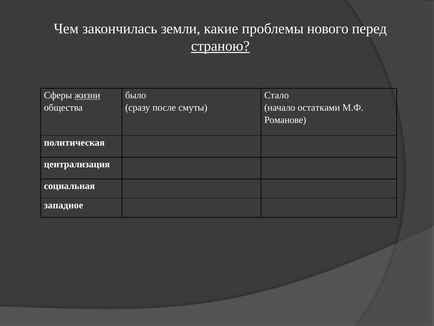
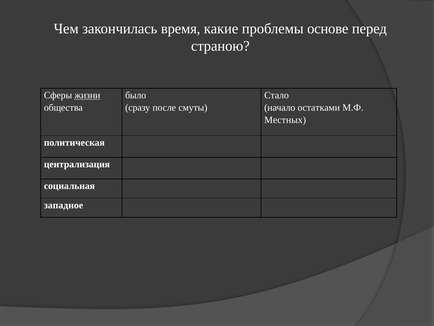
земли: земли -> время
нового: нового -> основе
страною underline: present -> none
Романове: Романове -> Местных
